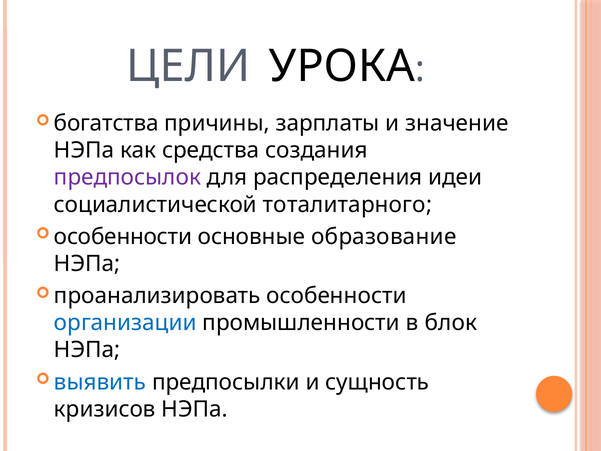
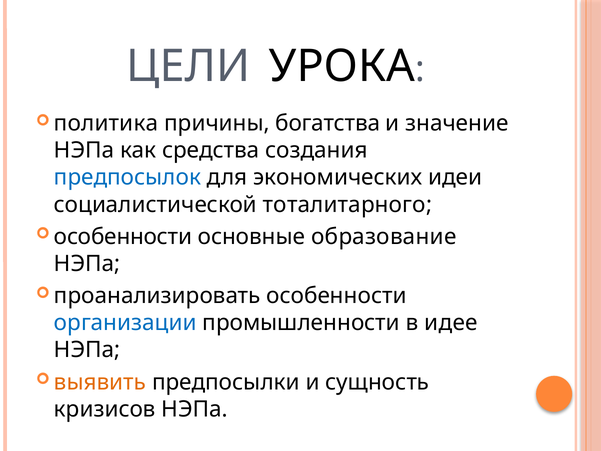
богатства: богатства -> политика
зарплаты: зарплаты -> богатства
предпосылок colour: purple -> blue
распределения: распределения -> экономических
блок: блок -> идее
выявить colour: blue -> orange
